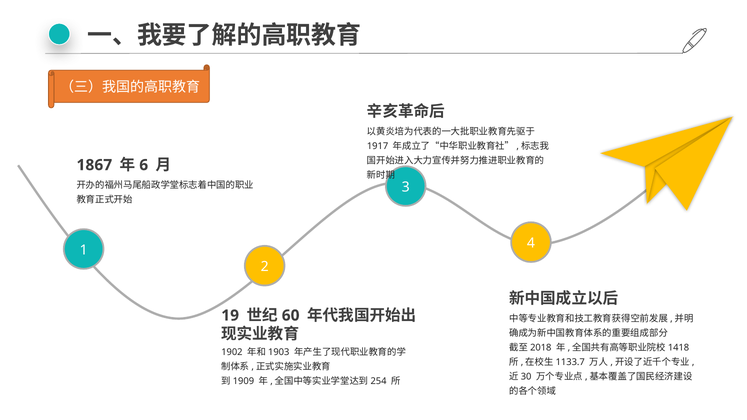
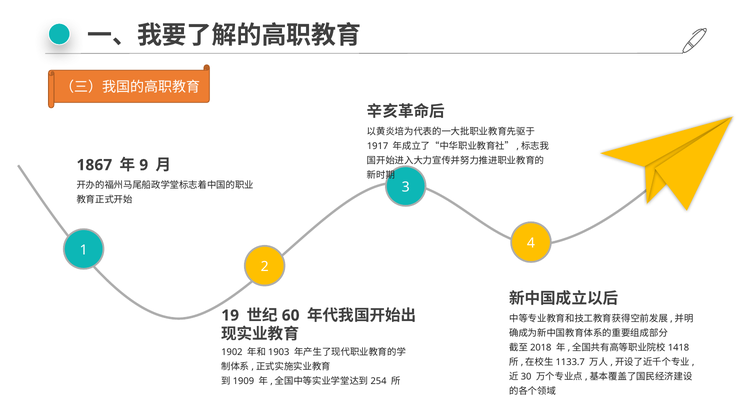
6: 6 -> 9
